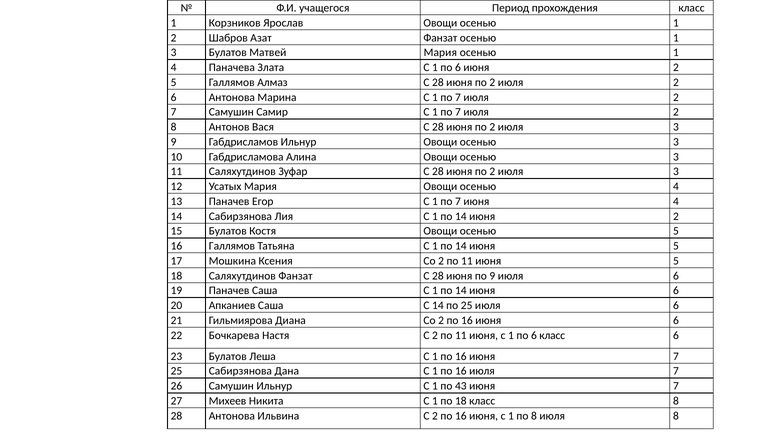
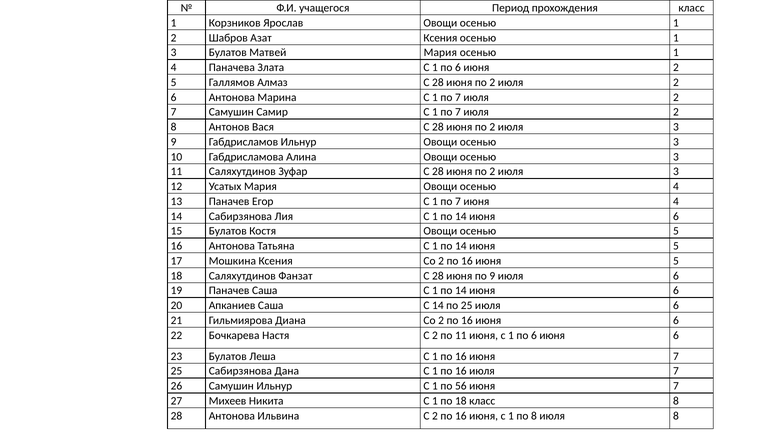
Азат Фанзат: Фанзат -> Ксения
2 at (676, 217): 2 -> 6
16 Галлямов: Галлямов -> Антонова
11 at (467, 261): 11 -> 16
класс at (552, 336): класс -> июня
43: 43 -> 56
